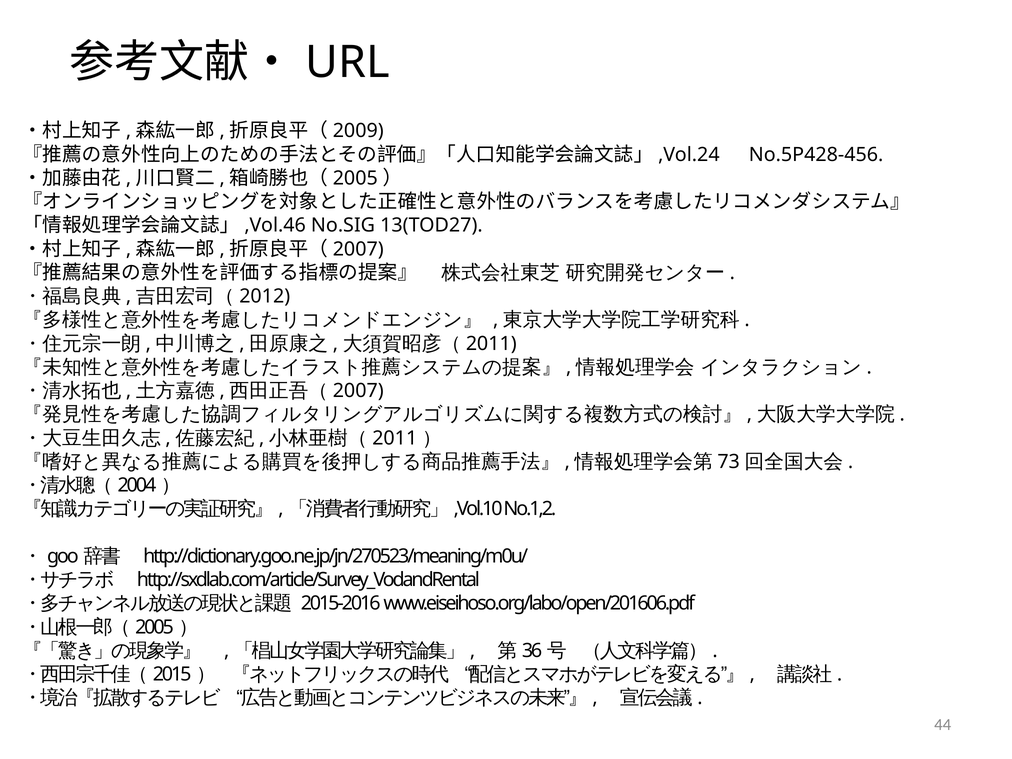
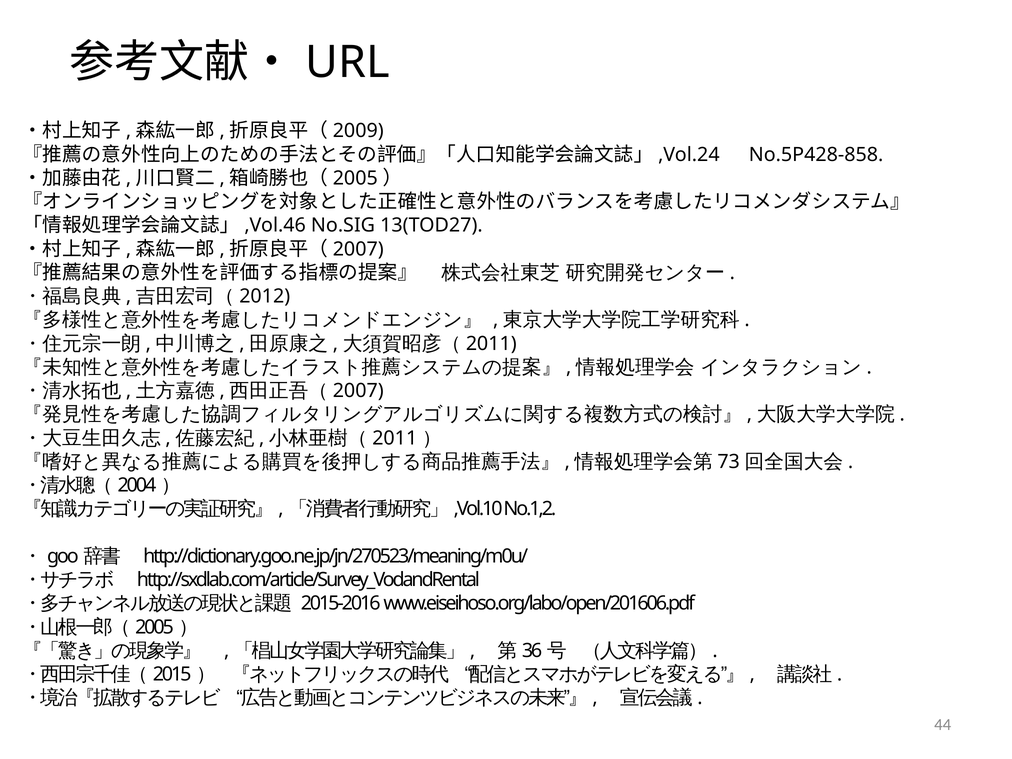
No.5P428-456: No.5P428-456 -> No.5P428-858
